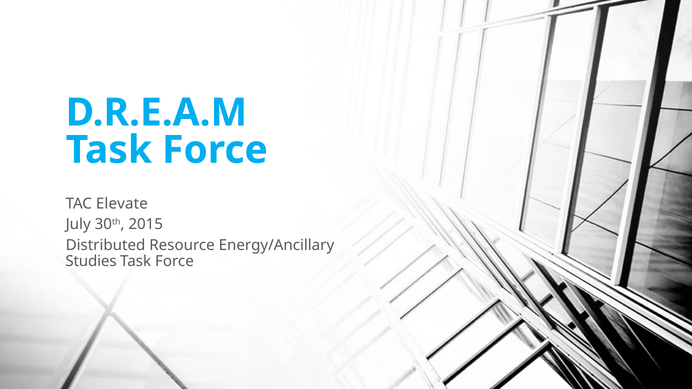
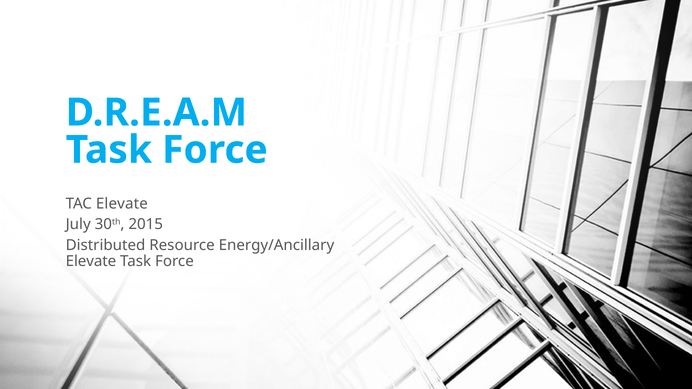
Studies at (91, 262): Studies -> Elevate
